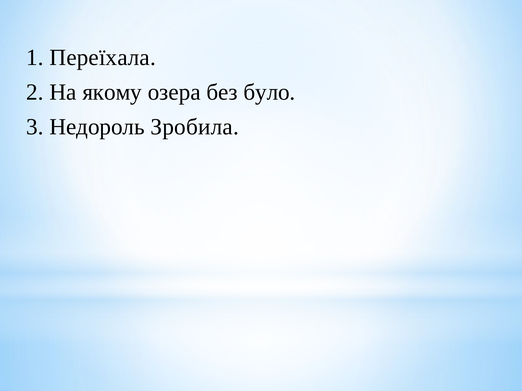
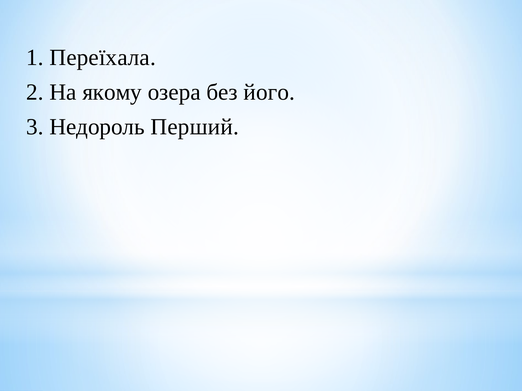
було: було -> його
Зробила: Зробила -> Перший
